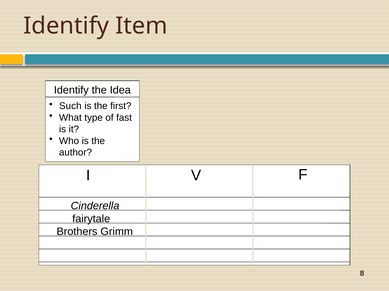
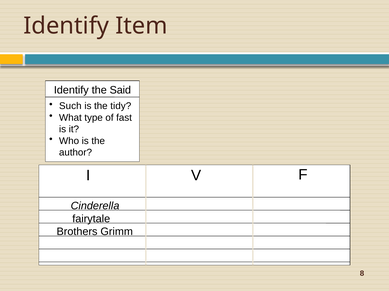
Idea: Idea -> Said
first: first -> tidy
